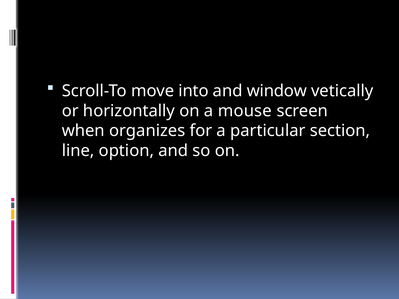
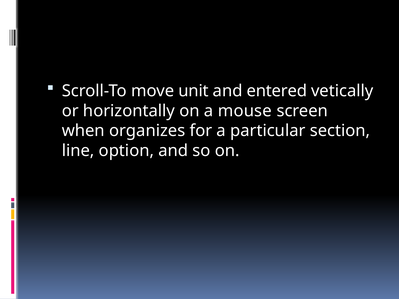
into: into -> unit
window: window -> entered
